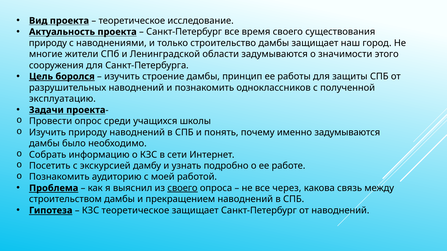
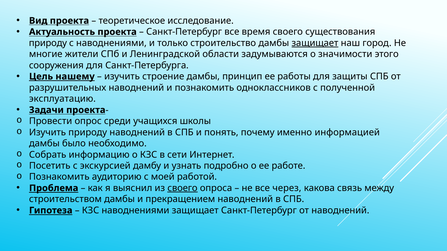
защищает at (315, 43) underline: none -> present
боролся: боролся -> нашему
именно задумываются: задумываются -> информацией
КЗС теоретическое: теоретическое -> наводнениями
